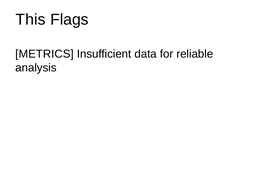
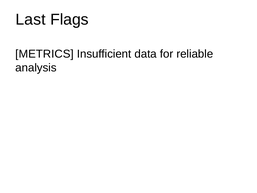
This: This -> Last
